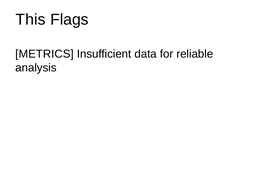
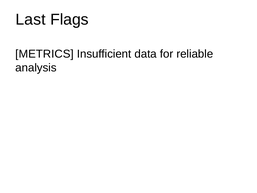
This: This -> Last
